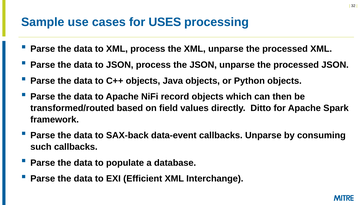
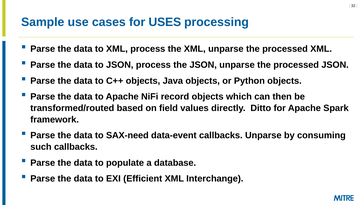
SAX-back: SAX-back -> SAX-need
